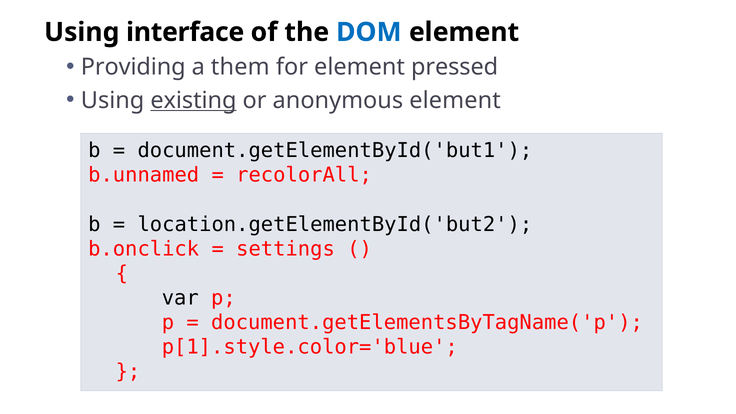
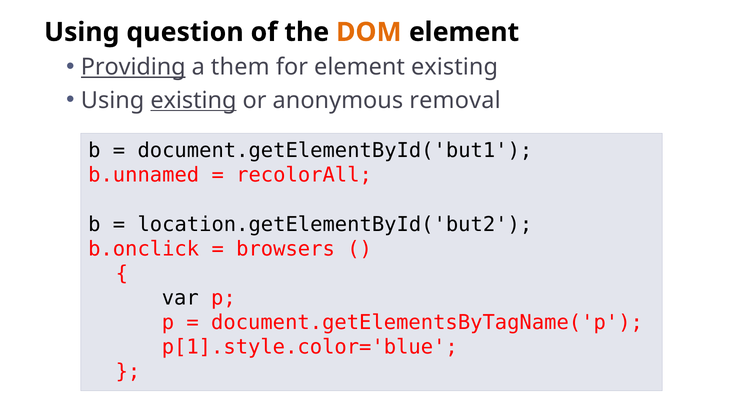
interface: interface -> question
DOM colour: blue -> orange
Providing underline: none -> present
element pressed: pressed -> existing
anonymous element: element -> removal
settings: settings -> browsers
